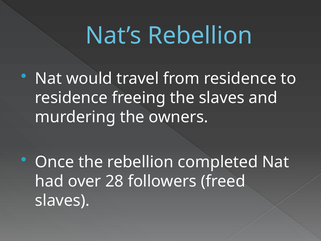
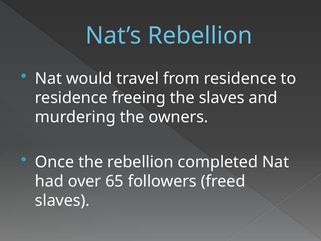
28: 28 -> 65
